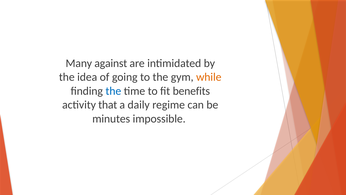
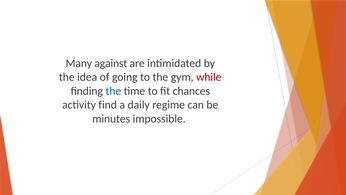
while colour: orange -> red
benefits: benefits -> chances
that: that -> find
